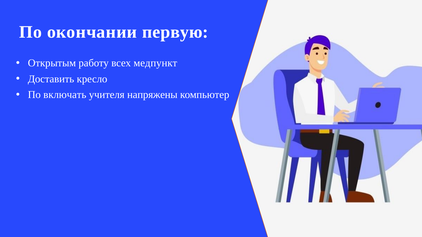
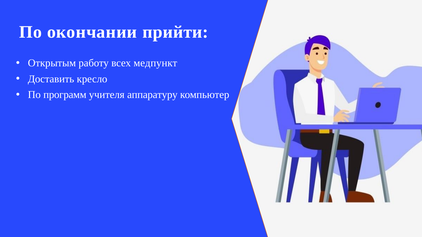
первую: первую -> прийти
включать: включать -> программ
напряжены: напряжены -> аппаратуру
